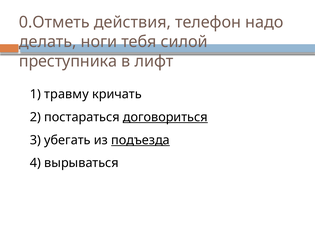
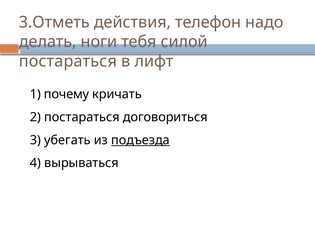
0.Отметь: 0.Отметь -> 3.Отметь
преступника at (68, 61): преступника -> постараться
травму: травму -> почему
договориться underline: present -> none
